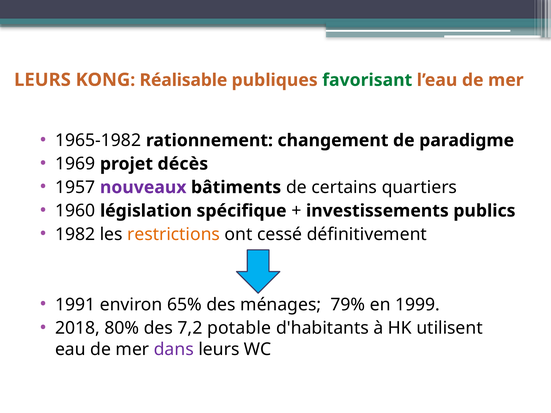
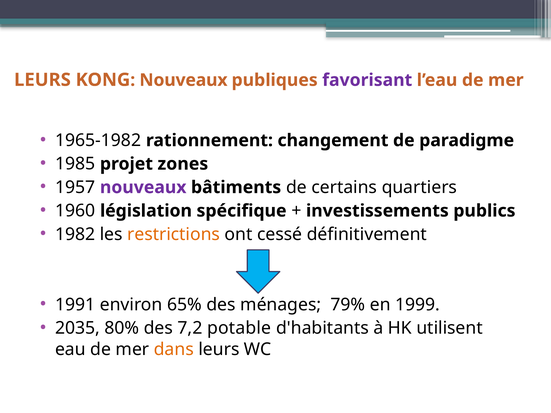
KONG Réalisable: Réalisable -> Nouveaux
favorisant colour: green -> purple
1969: 1969 -> 1985
décès: décès -> zones
2018: 2018 -> 2035
dans colour: purple -> orange
